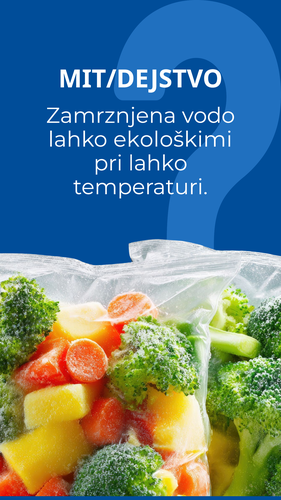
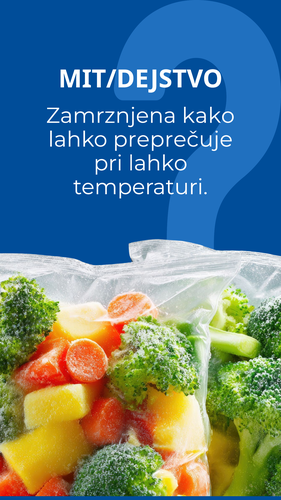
vodo: vodo -> kako
ekološkimi: ekološkimi -> preprečuje
